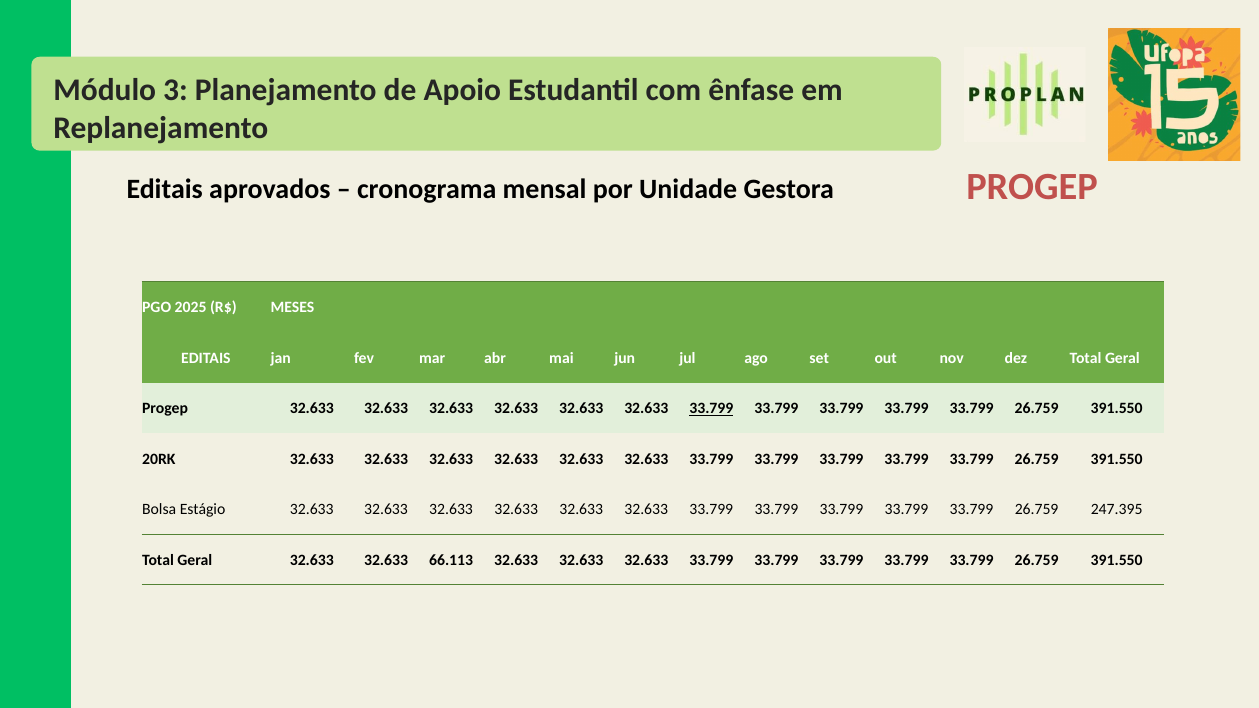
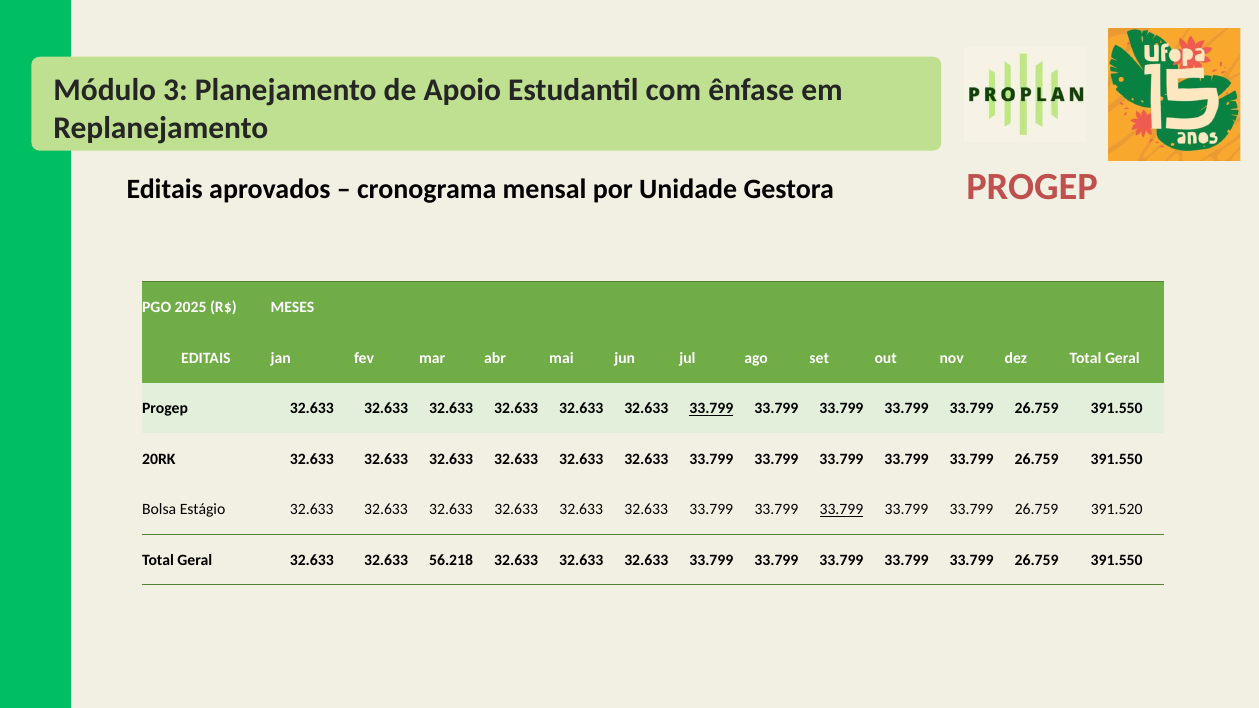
33.799 at (841, 510) underline: none -> present
247.395: 247.395 -> 391.520
66.113: 66.113 -> 56.218
